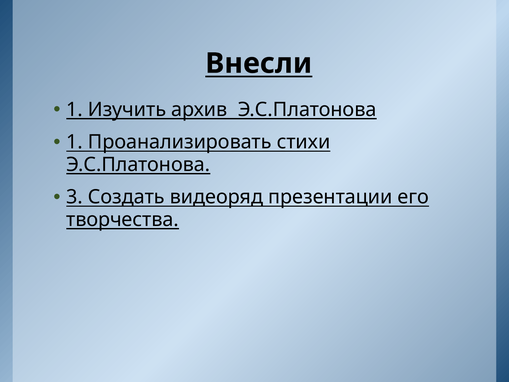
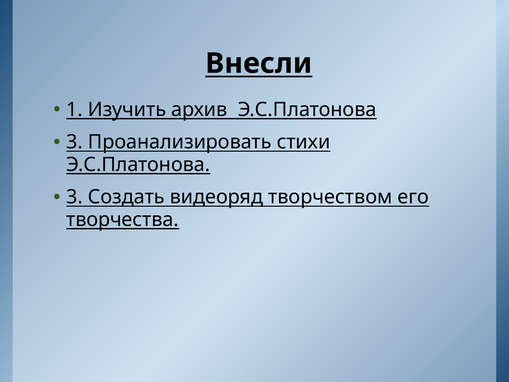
1 at (74, 142): 1 -> 3
презентации: презентации -> творчеством
